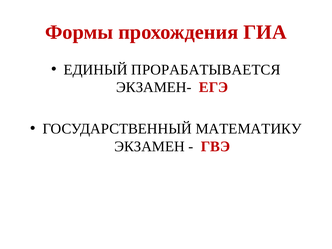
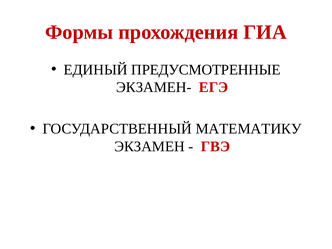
ПРОРАБАТЫВАЕТСЯ: ПРОРАБАТЫВАЕТСЯ -> ПРЕДУСМОТРЕННЫЕ
